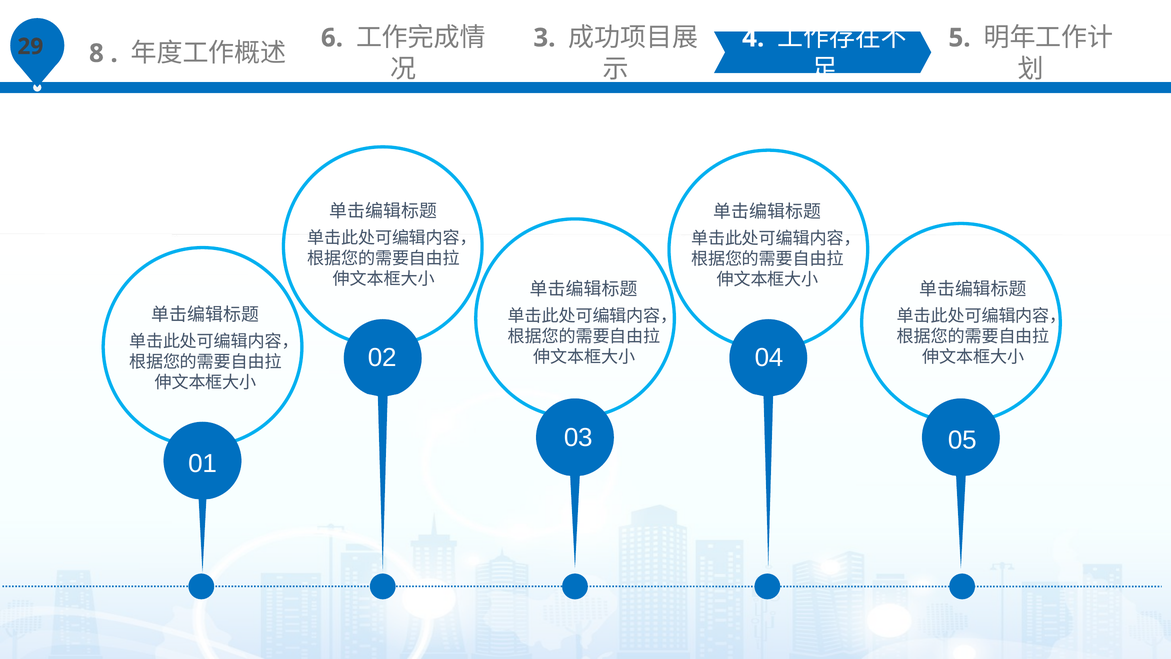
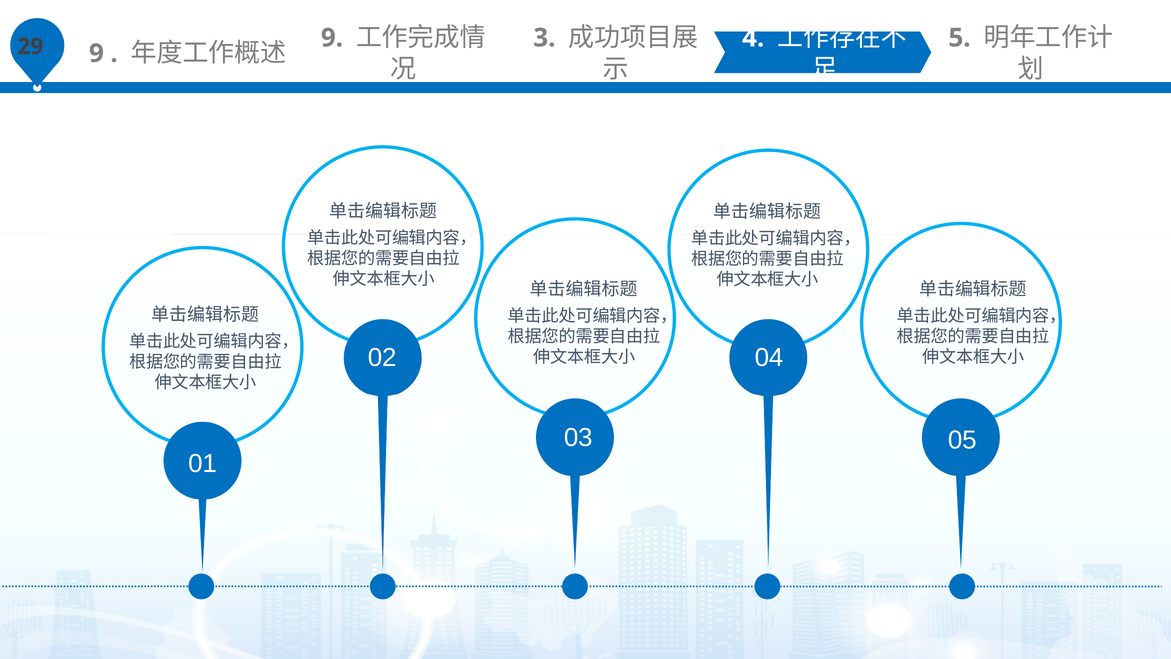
8 at (96, 53): 8 -> 9
6 at (332, 38): 6 -> 9
